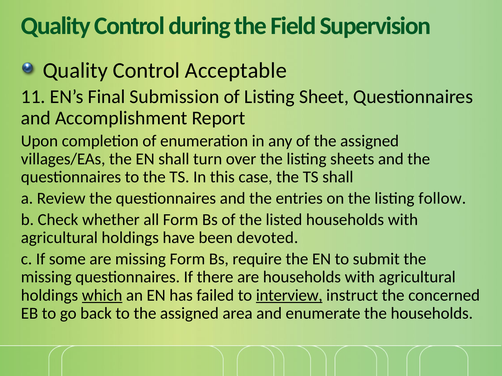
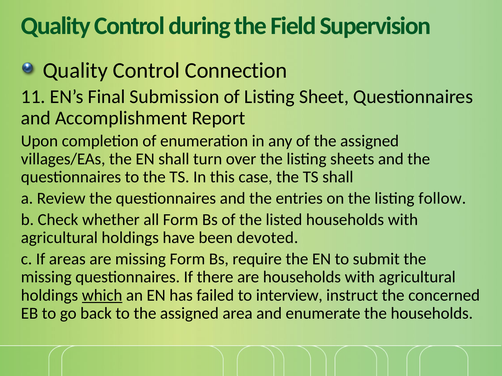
Acceptable: Acceptable -> Connection
some: some -> areas
interview underline: present -> none
